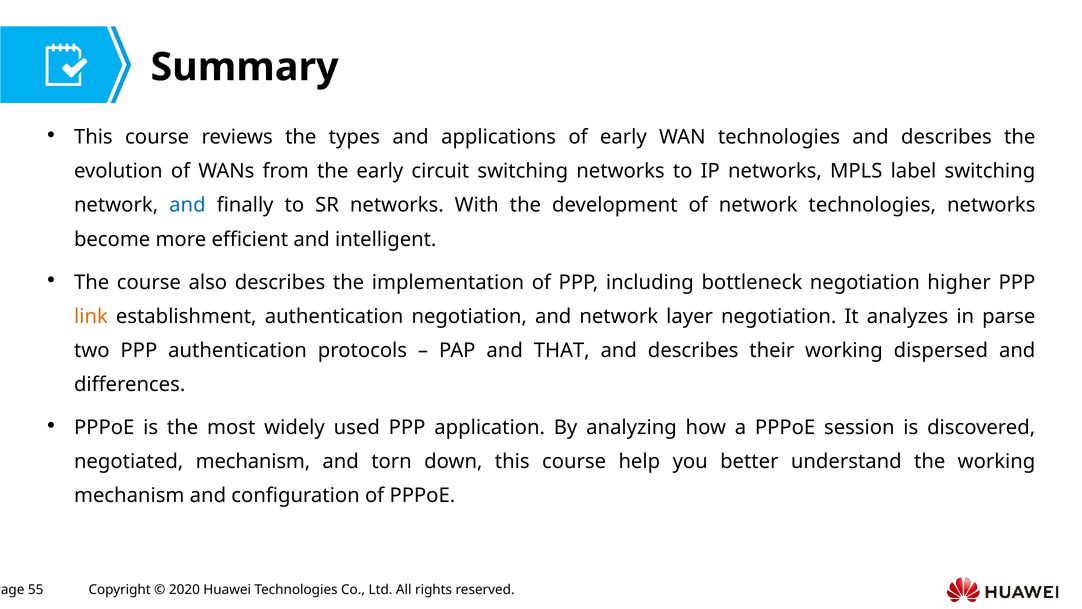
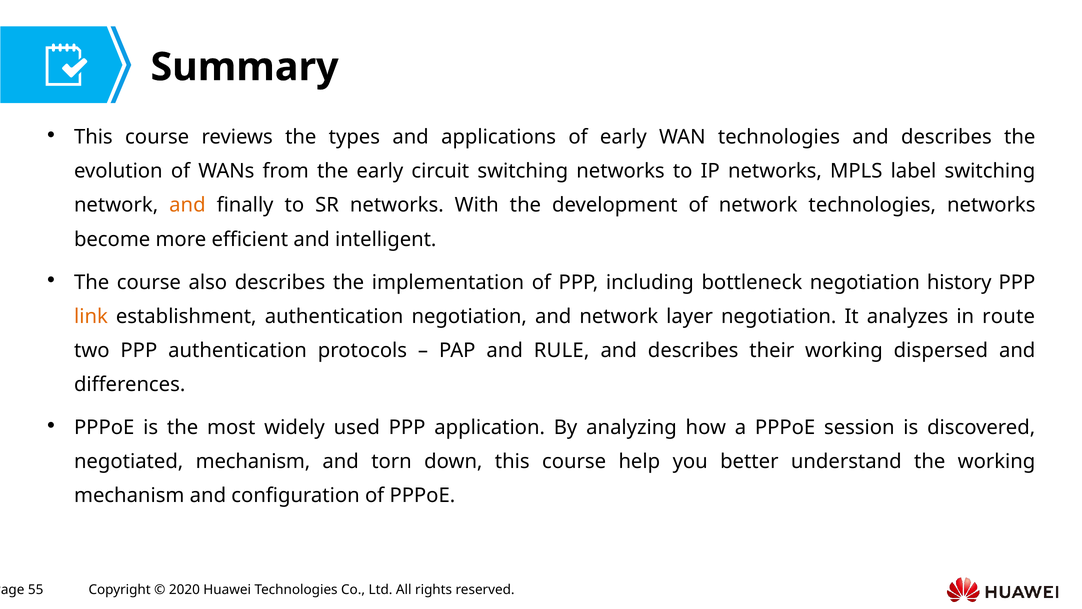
and at (187, 205) colour: blue -> orange
higher: higher -> history
parse: parse -> route
THAT: THAT -> RULE
